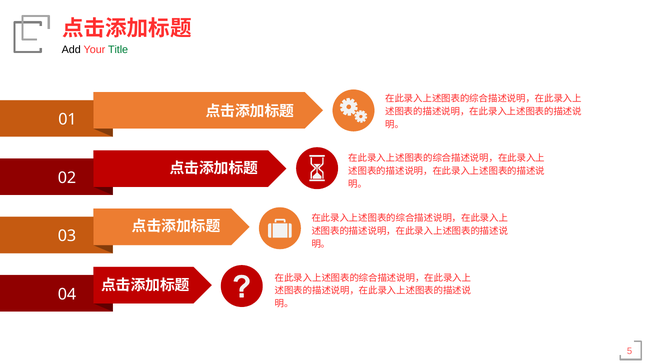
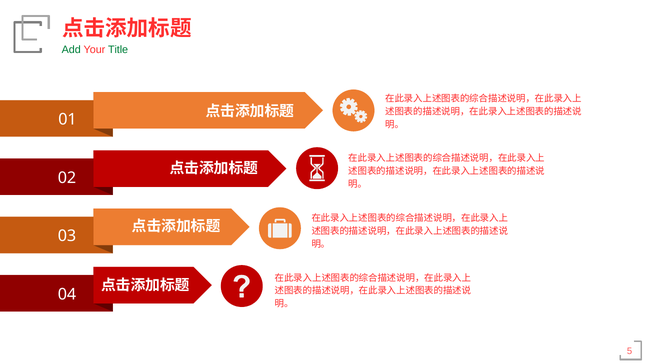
Add colour: black -> green
